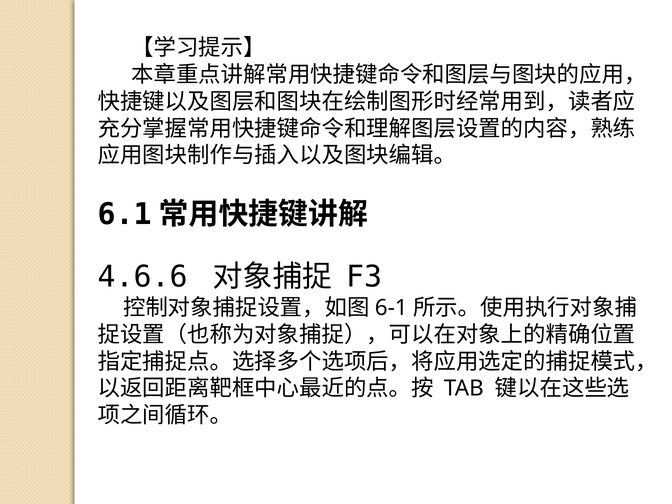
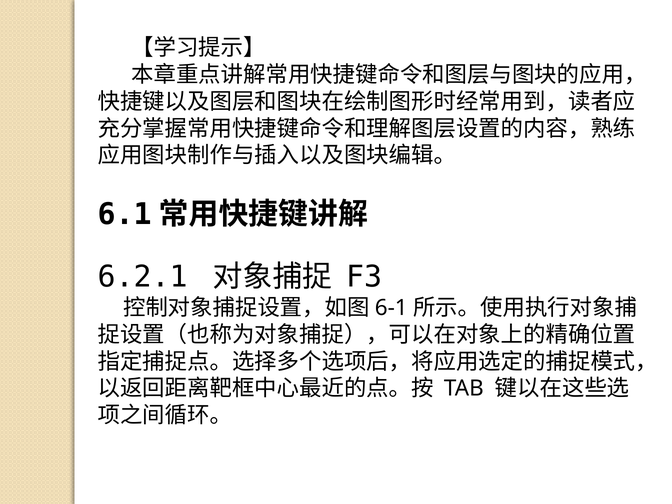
4.6.6: 4.6.6 -> 6.2.1
